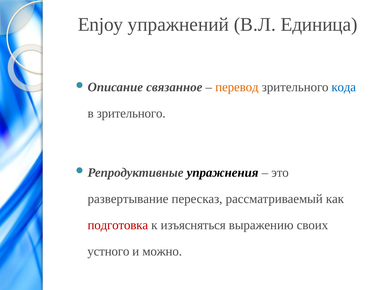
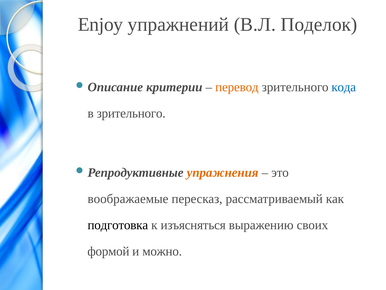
Единица: Единица -> Поделок
связанное: связанное -> критерии
упражнения colour: black -> orange
развертывание: развертывание -> воображаемые
подготовка colour: red -> black
устного: устного -> формой
